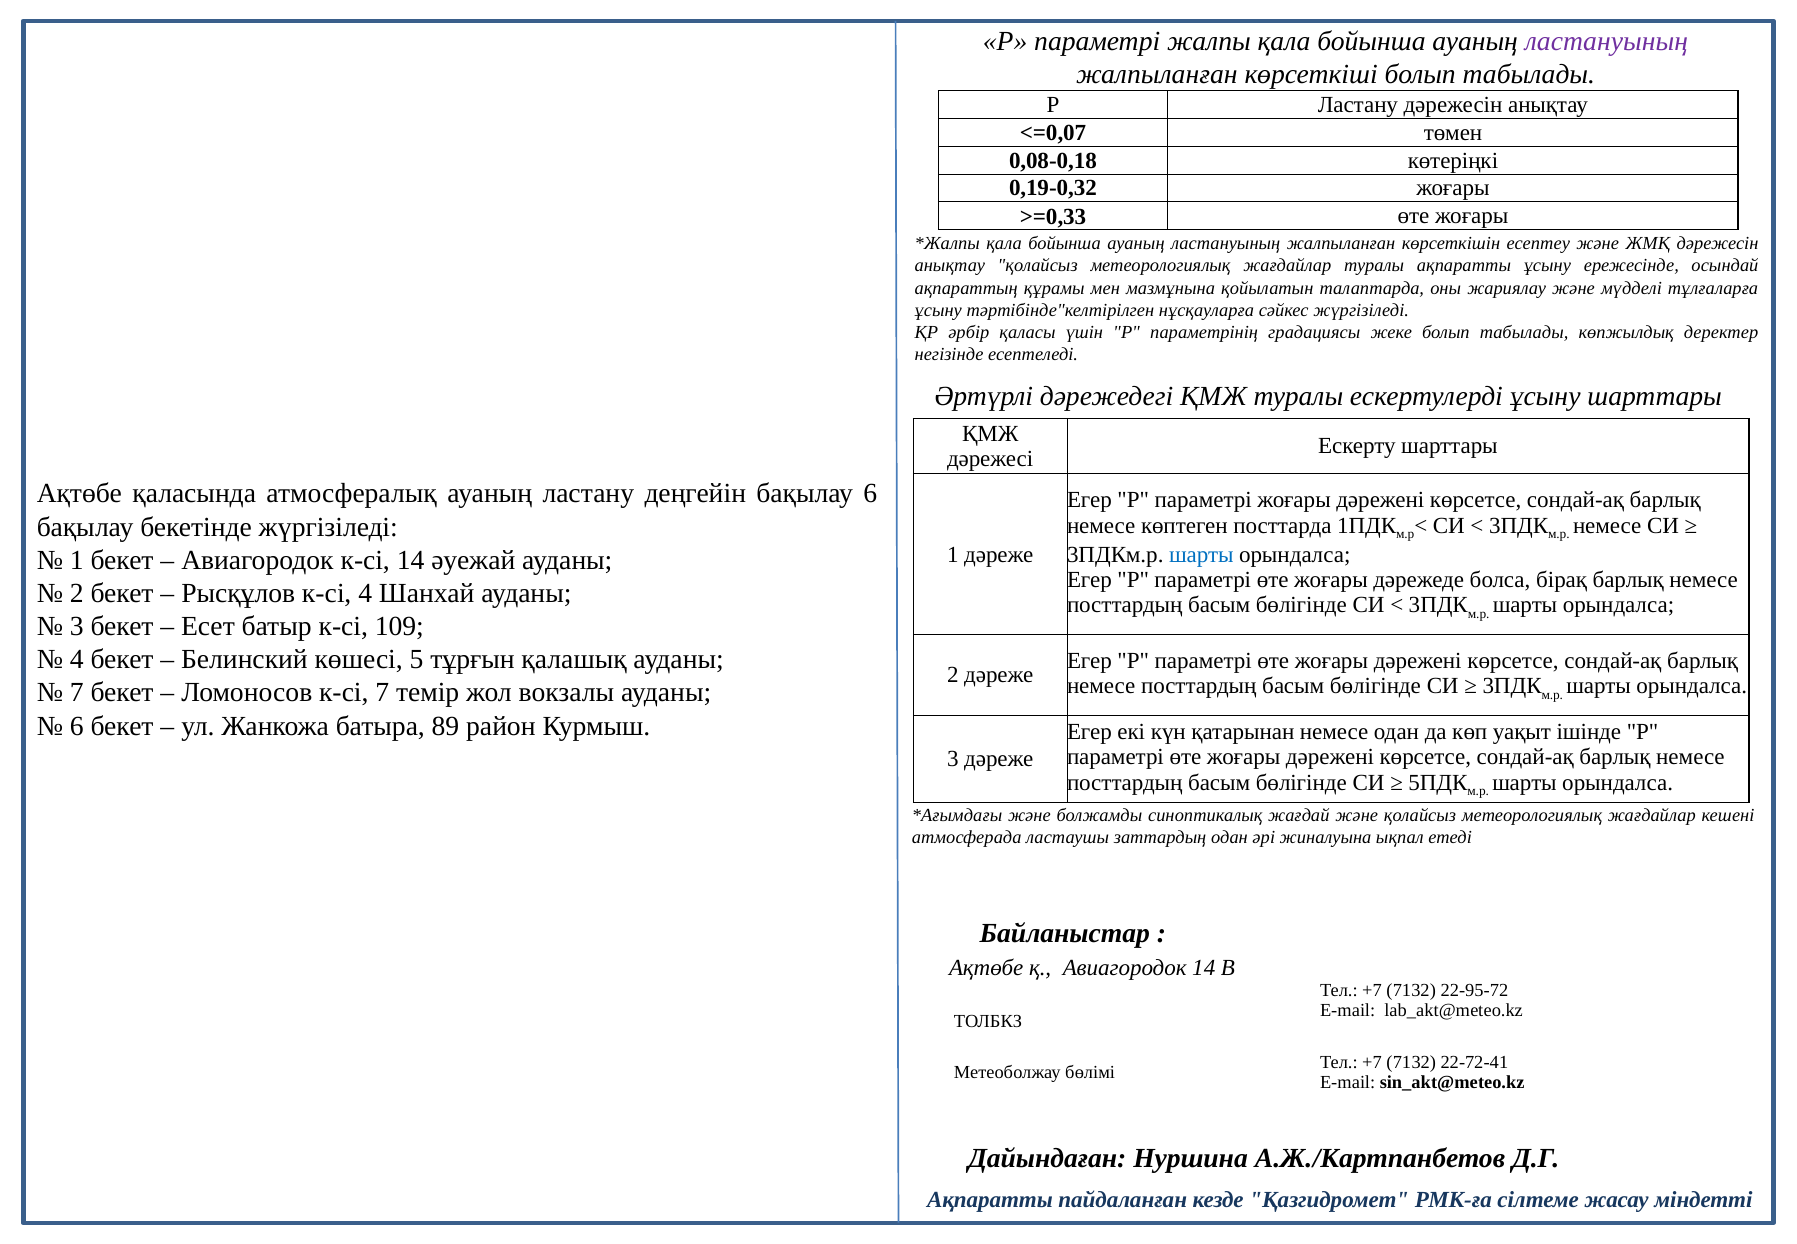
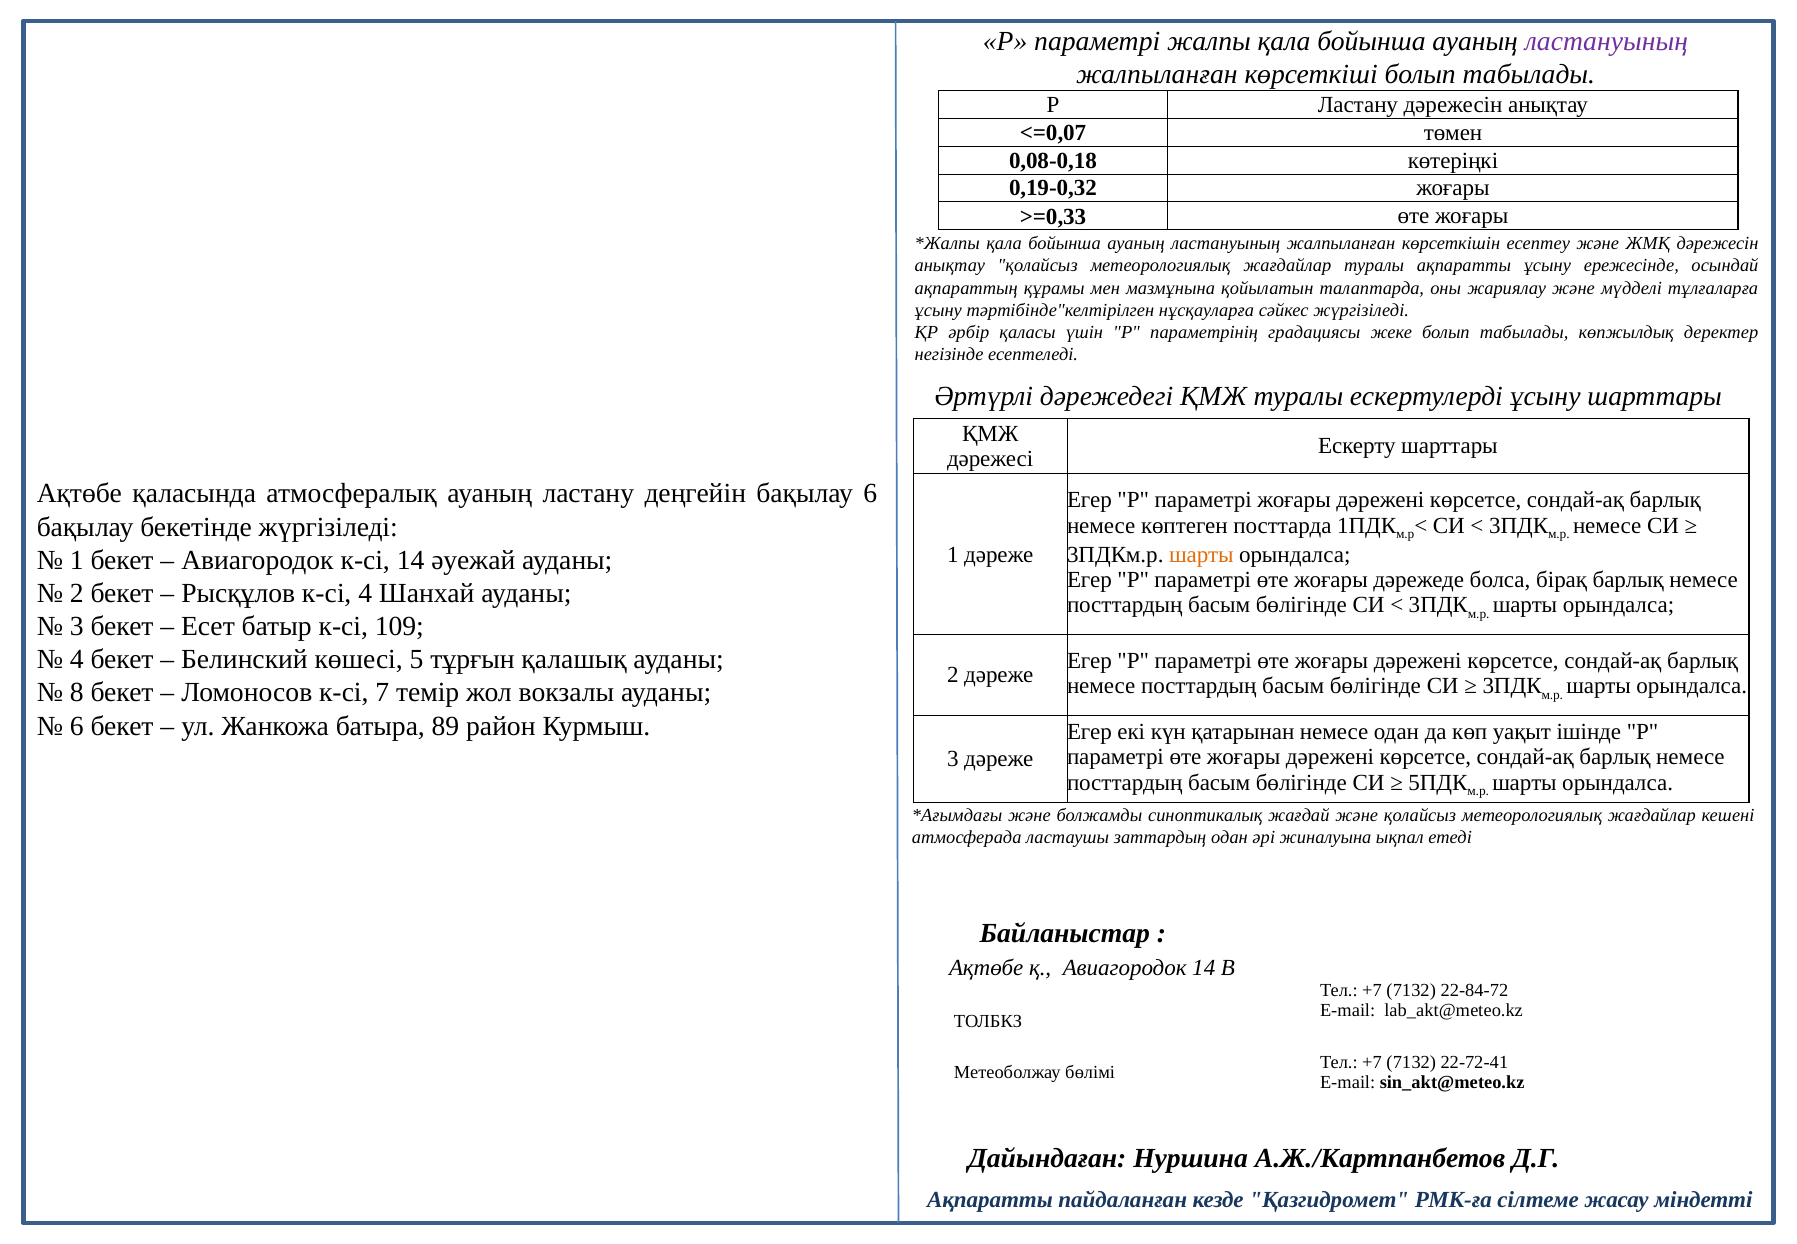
шарты at (1201, 555) colour: blue -> orange
7 at (77, 693): 7 -> 8
22-95-72: 22-95-72 -> 22-84-72
